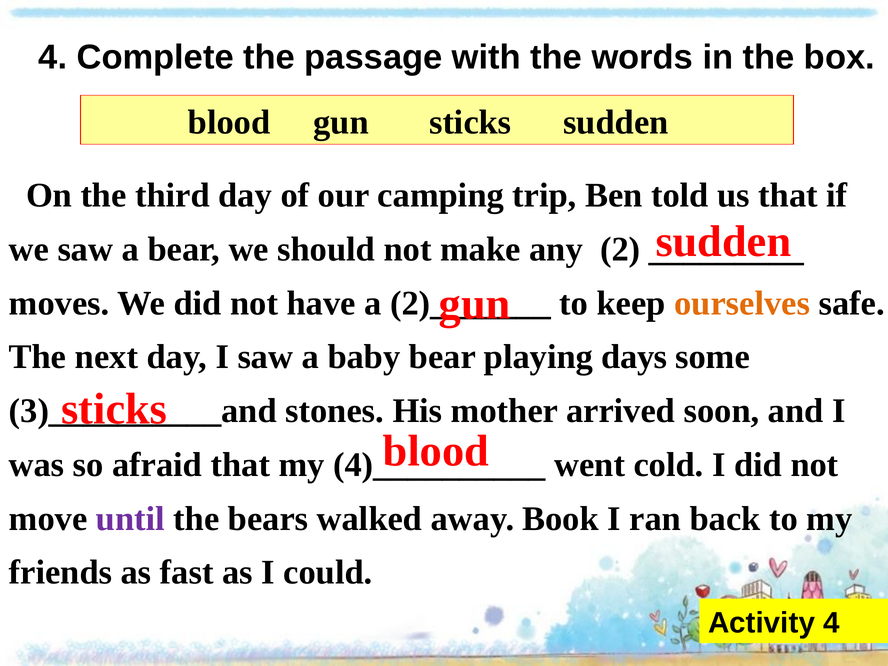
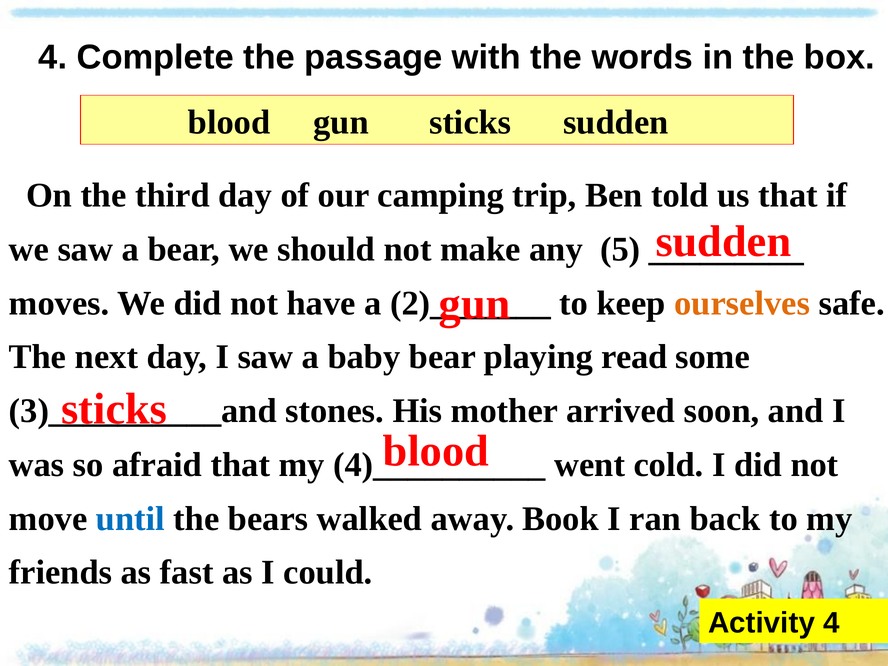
2: 2 -> 5
days: days -> read
until colour: purple -> blue
